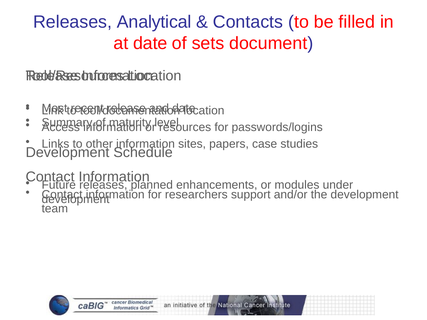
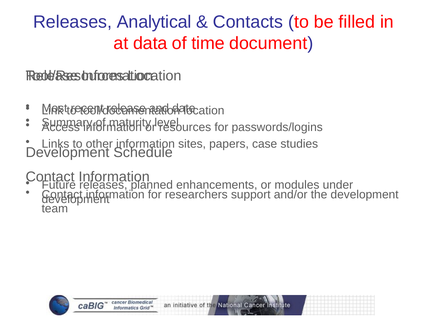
at date: date -> data
sets: sets -> time
